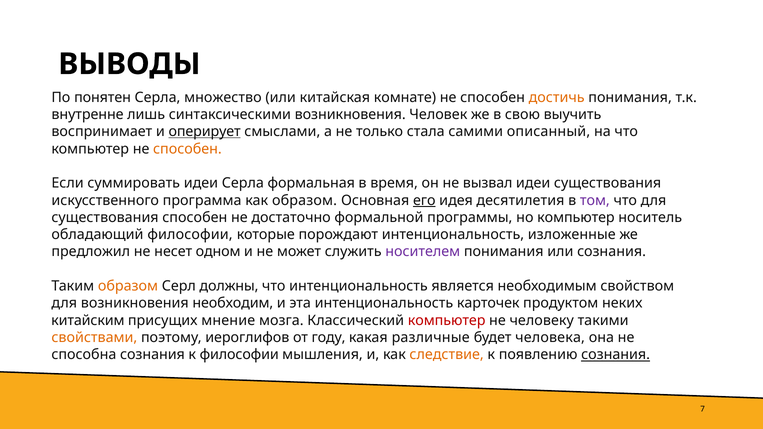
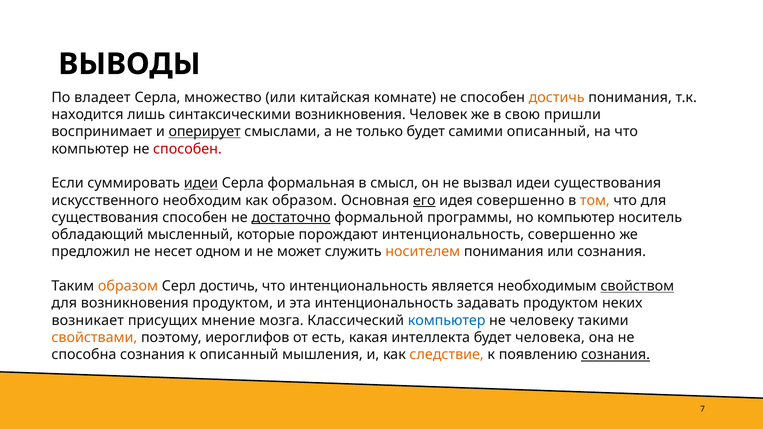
понятен: понятен -> владеет
внутренне: внутренне -> находится
выучить: выучить -> пришли
только стала: стала -> будет
способен at (187, 149) colour: orange -> red
идеи at (201, 183) underline: none -> present
время: время -> смысл
программа: программа -> необходим
идея десятилетия: десятилетия -> совершенно
том colour: purple -> orange
достаточно underline: none -> present
обладающий философии: философии -> мысленный
интенциональность изложенные: изложенные -> совершенно
носителем colour: purple -> orange
Серл должны: должны -> достичь
свойством underline: none -> present
возникновения необходим: необходим -> продуктом
карточек: карточек -> задавать
китайским: китайским -> возникает
компьютер at (447, 321) colour: red -> blue
году: году -> есть
различные: различные -> интеллекта
к философии: философии -> описанный
